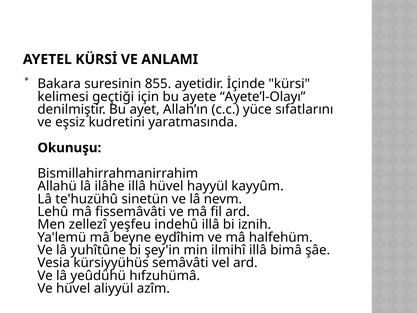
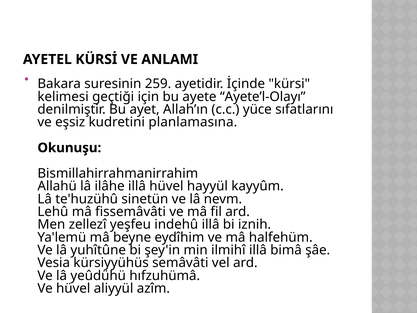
855: 855 -> 259
yaratmasında: yaratmasında -> planlamasına
